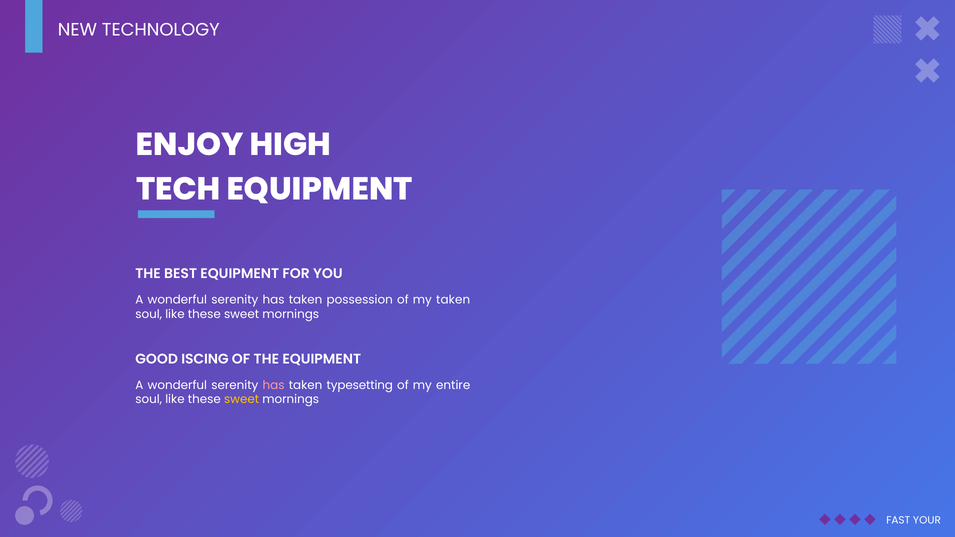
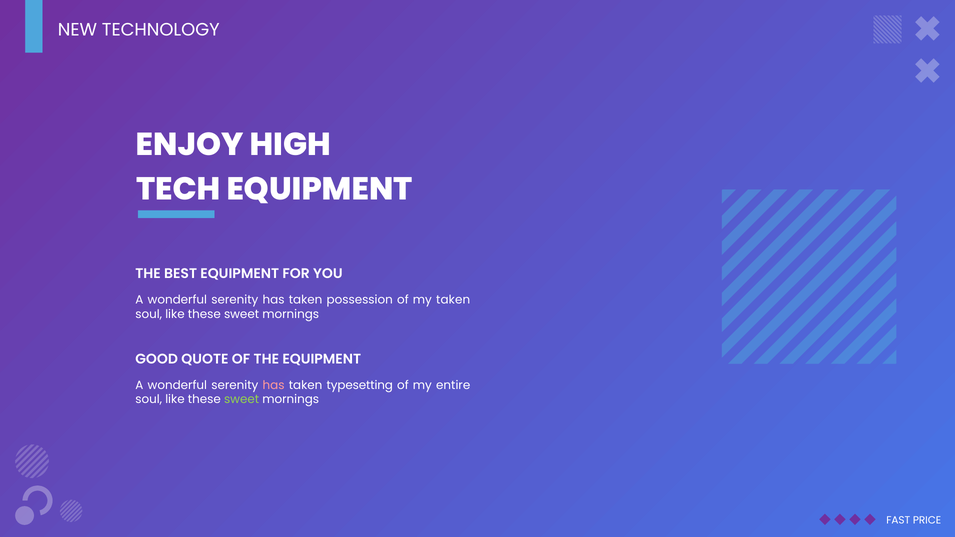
ISCING: ISCING -> QUOTE
sweet at (242, 400) colour: yellow -> light green
YOUR: YOUR -> PRICE
